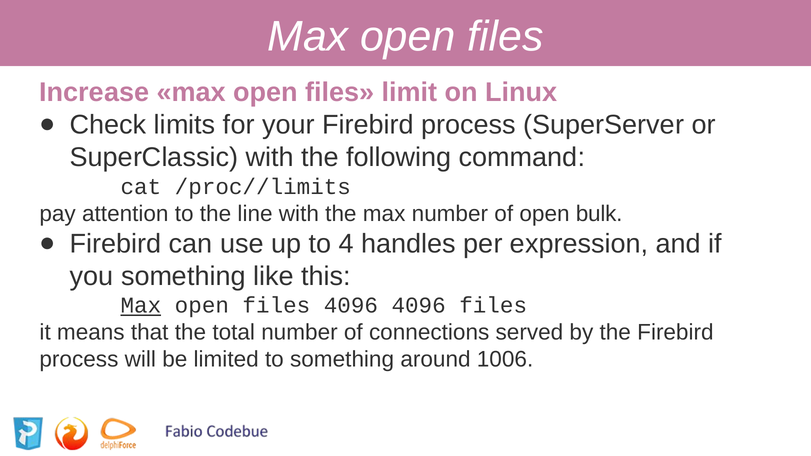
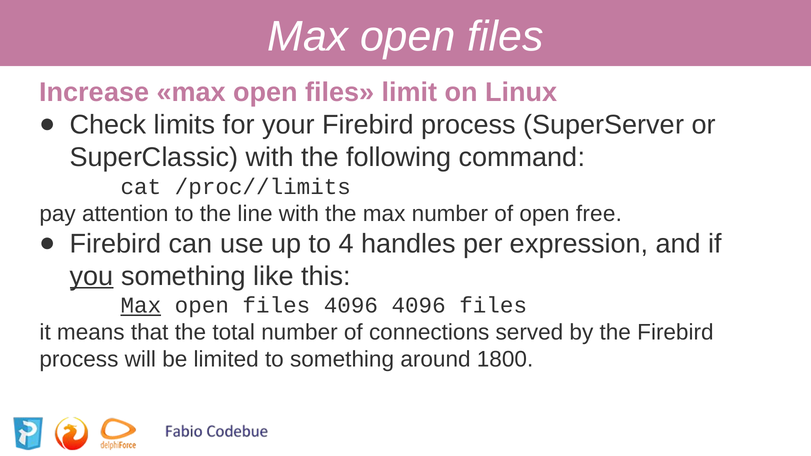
bulk: bulk -> free
you underline: none -> present
1006: 1006 -> 1800
